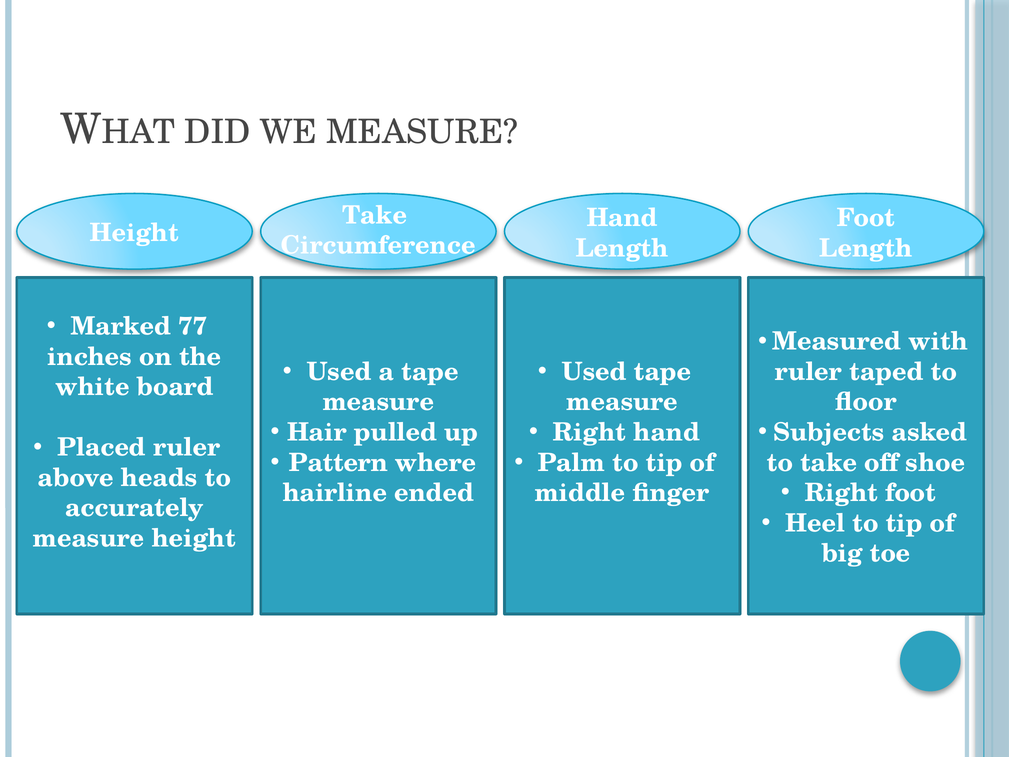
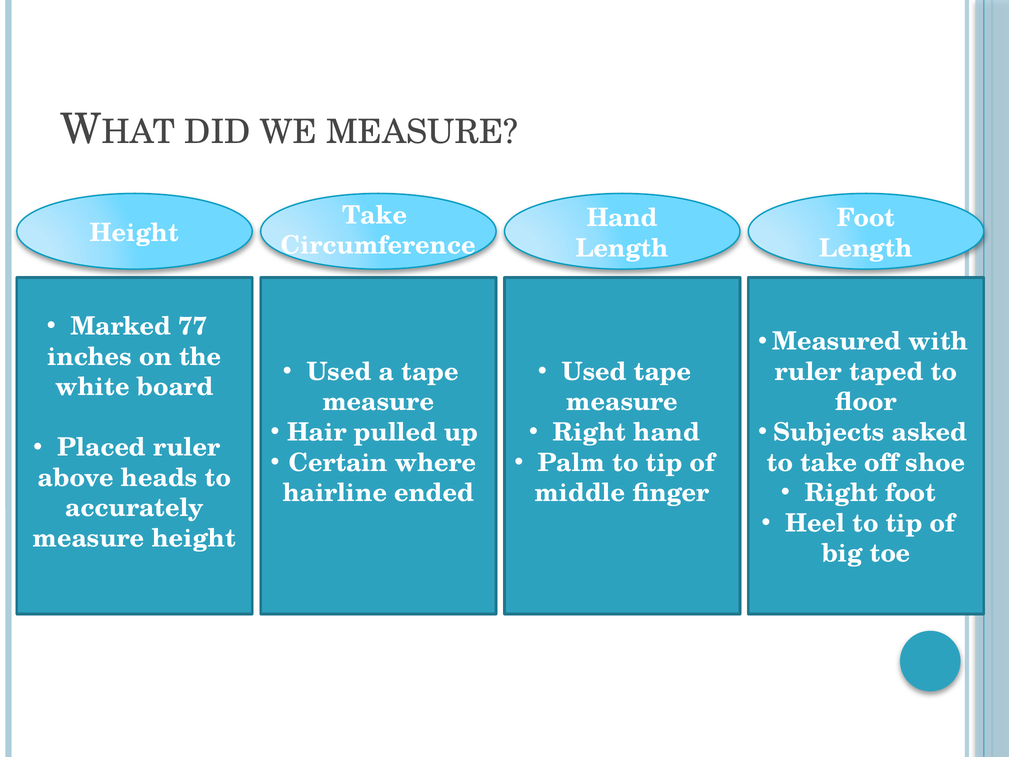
Pattern: Pattern -> Certain
